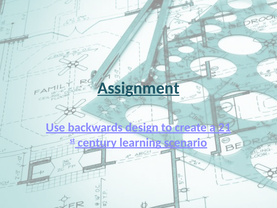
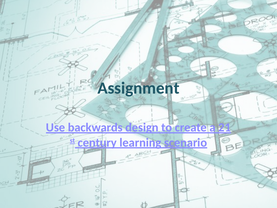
Assignment underline: present -> none
